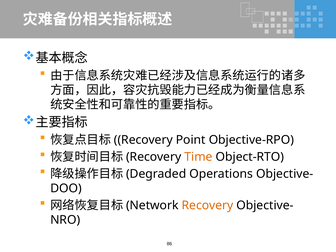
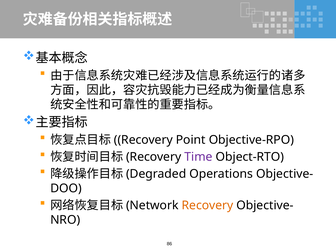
Time colour: orange -> purple
